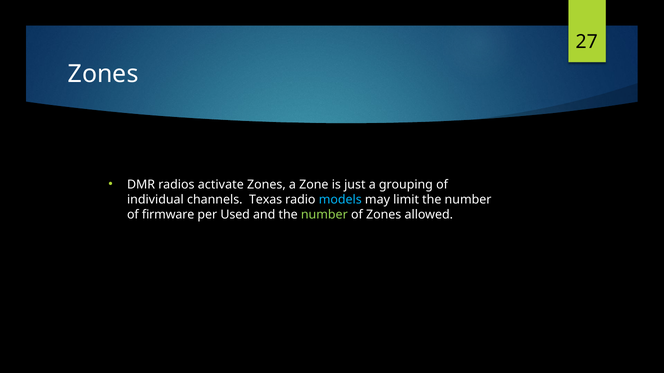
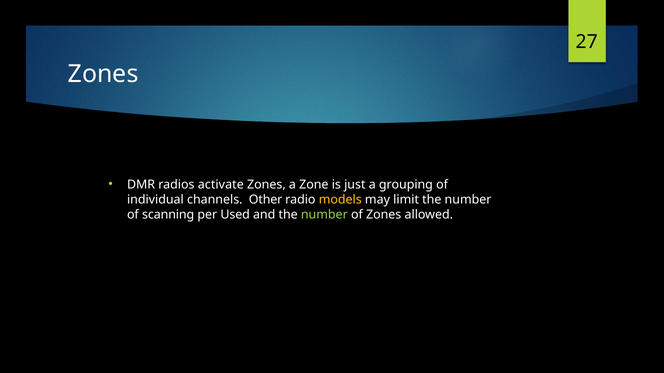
Texas: Texas -> Other
models colour: light blue -> yellow
firmware: firmware -> scanning
